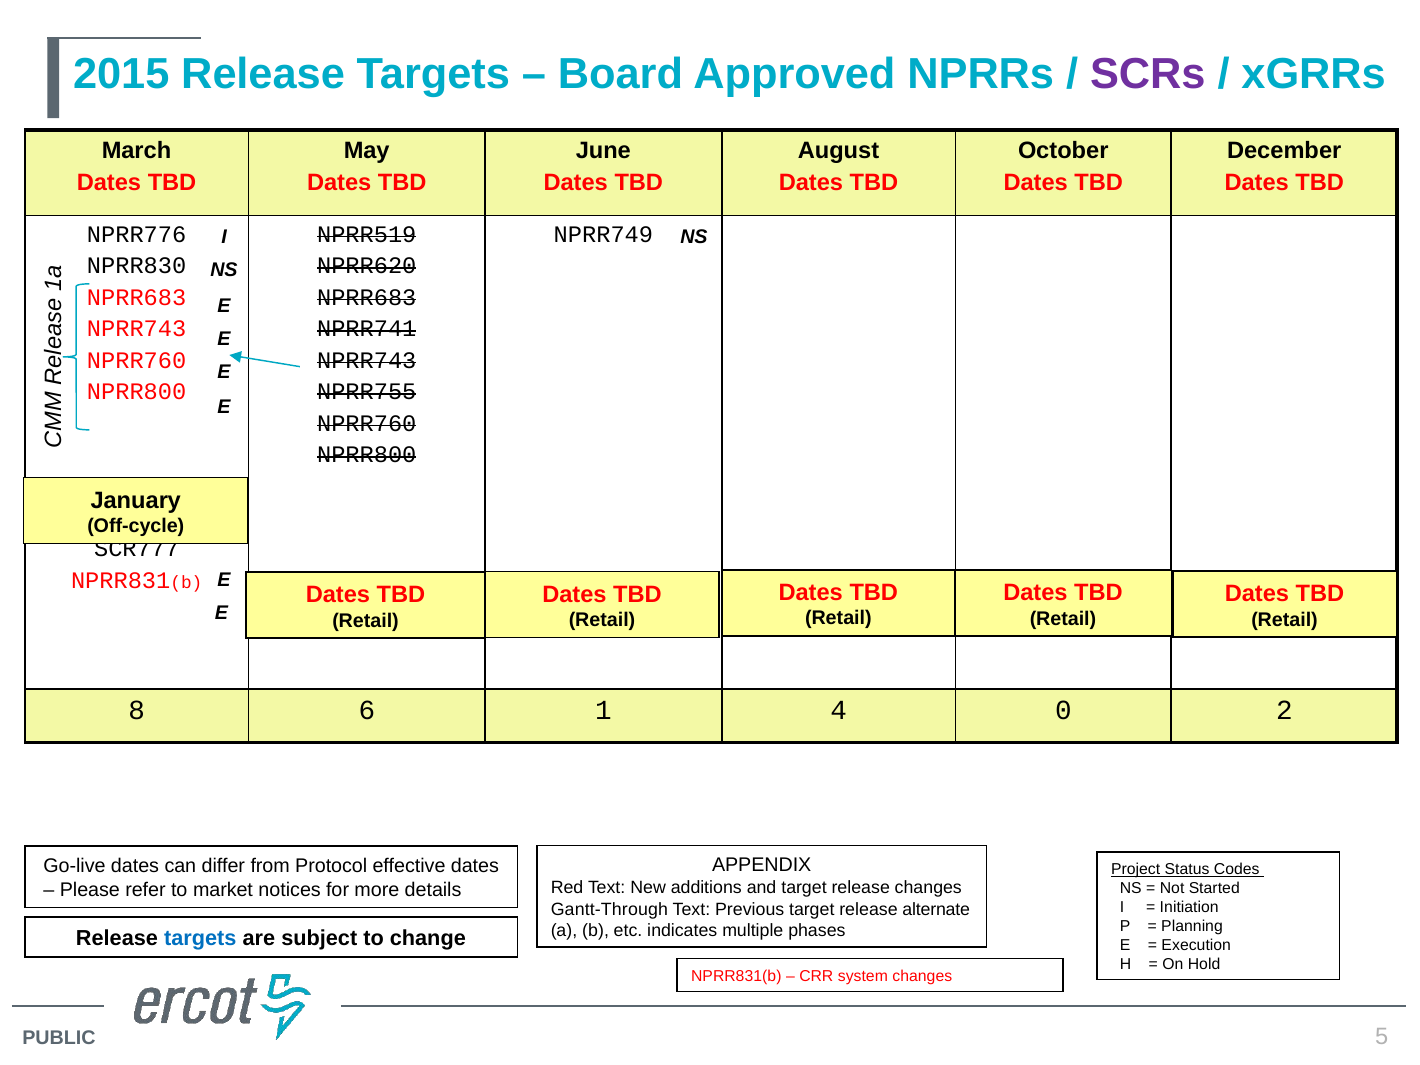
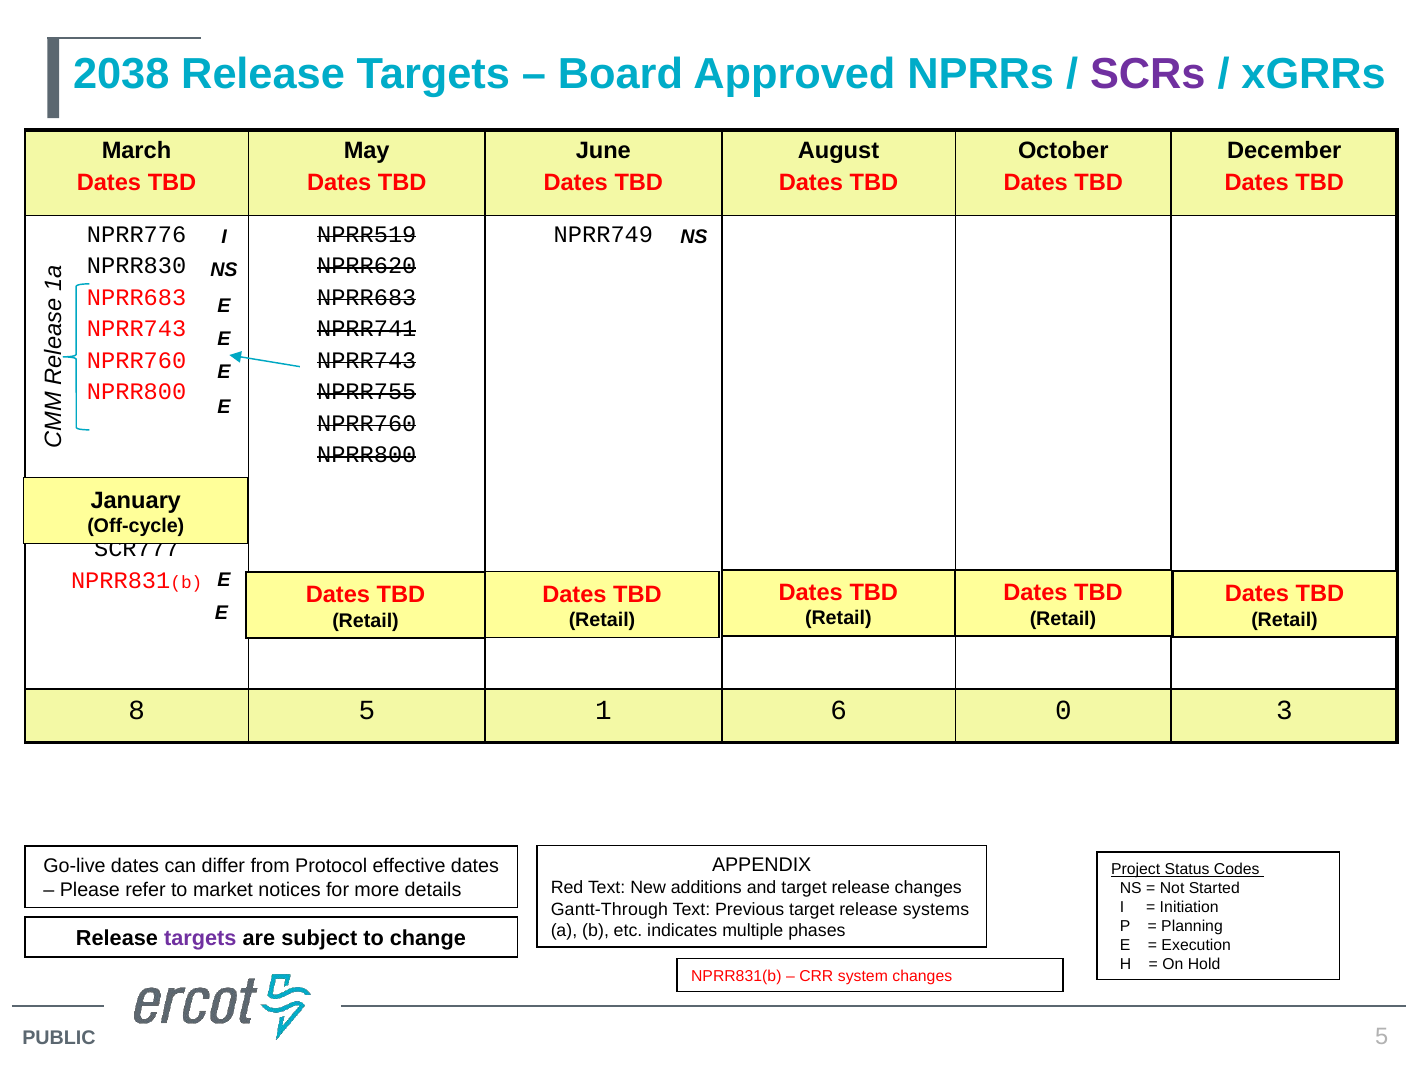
2015: 2015 -> 2038
8 6: 6 -> 5
4: 4 -> 6
2: 2 -> 3
alternate: alternate -> systems
targets at (200, 938) colour: blue -> purple
